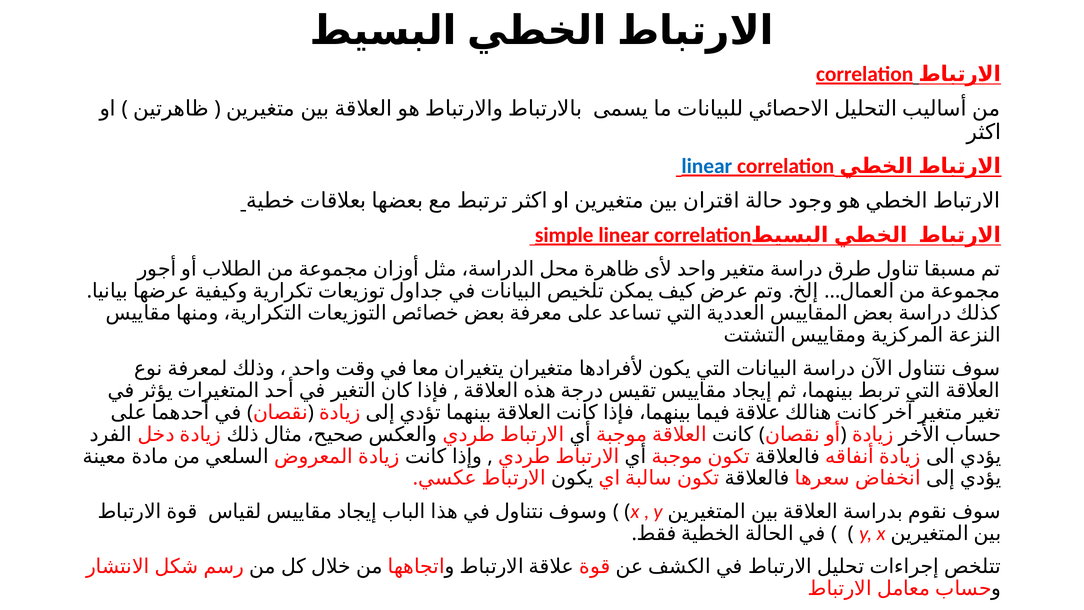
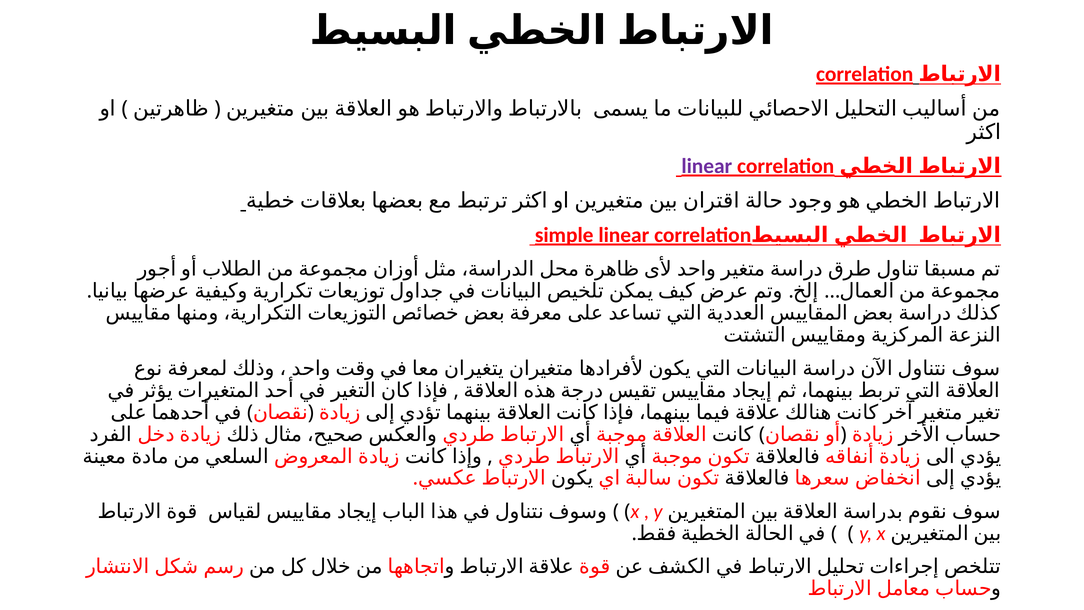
linear at (707, 166) colour: blue -> purple
